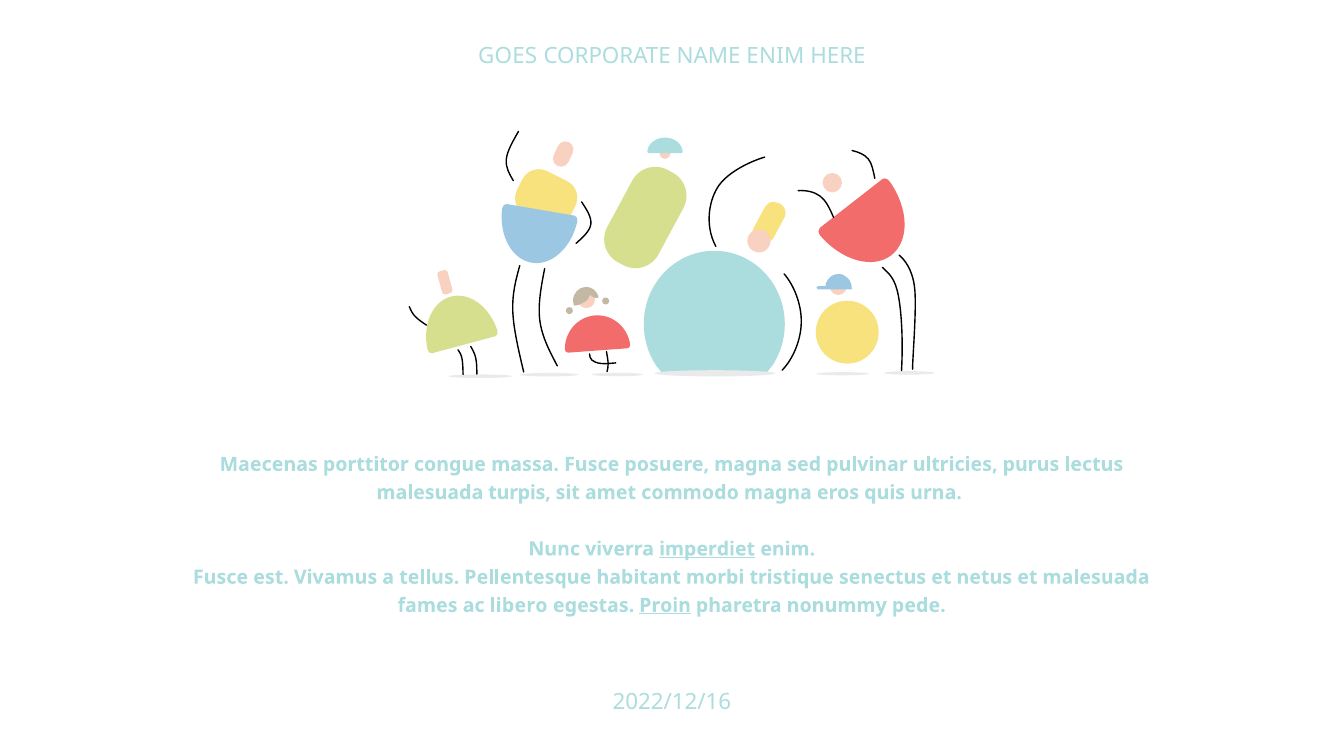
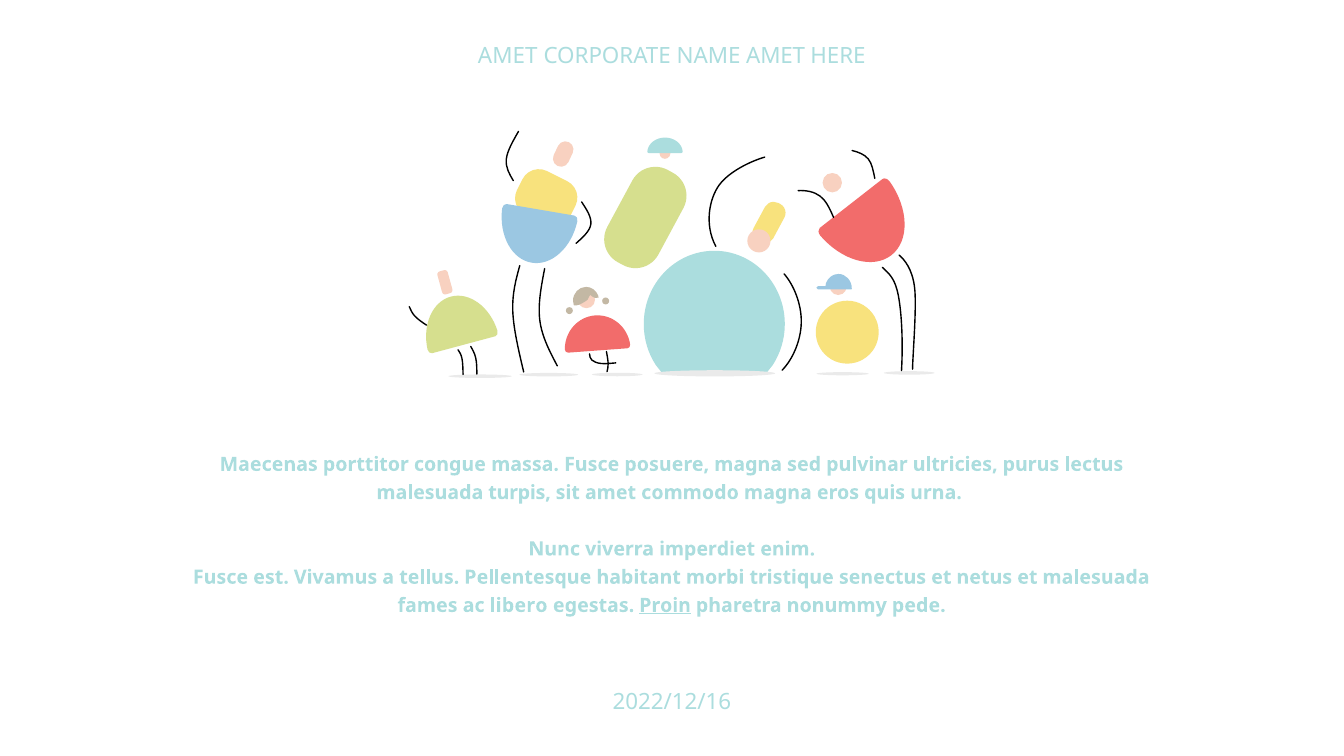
GOES at (508, 56): GOES -> AMET
NAME ENIM: ENIM -> AMET
imperdiet underline: present -> none
